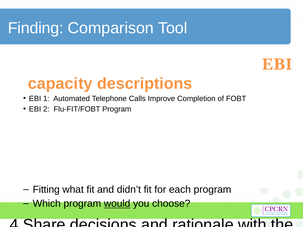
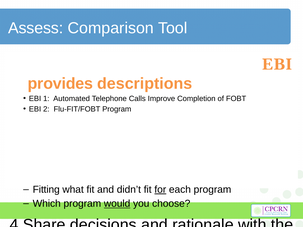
Finding: Finding -> Assess
capacity: capacity -> provides
for underline: none -> present
